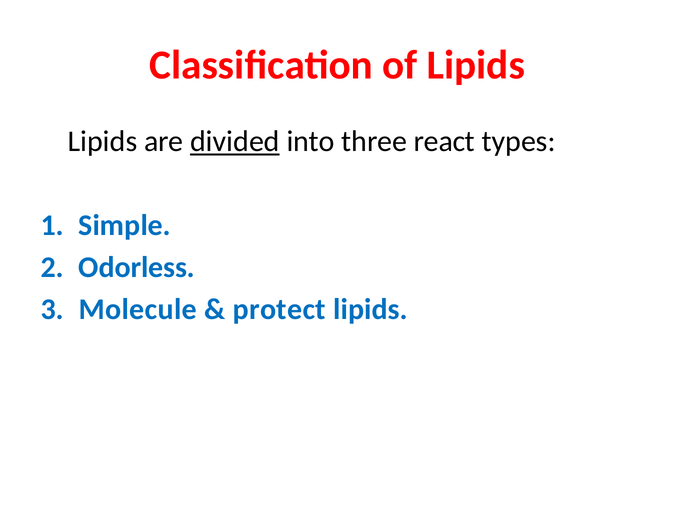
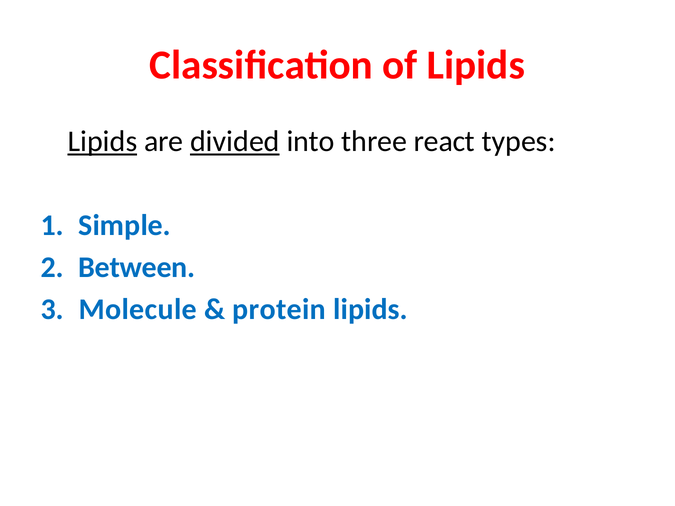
Lipids at (102, 142) underline: none -> present
Odorless: Odorless -> Between
protect: protect -> protein
